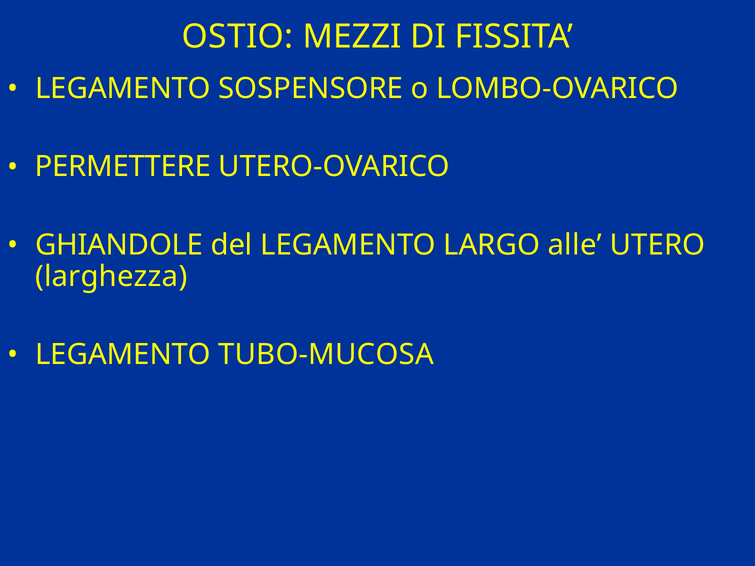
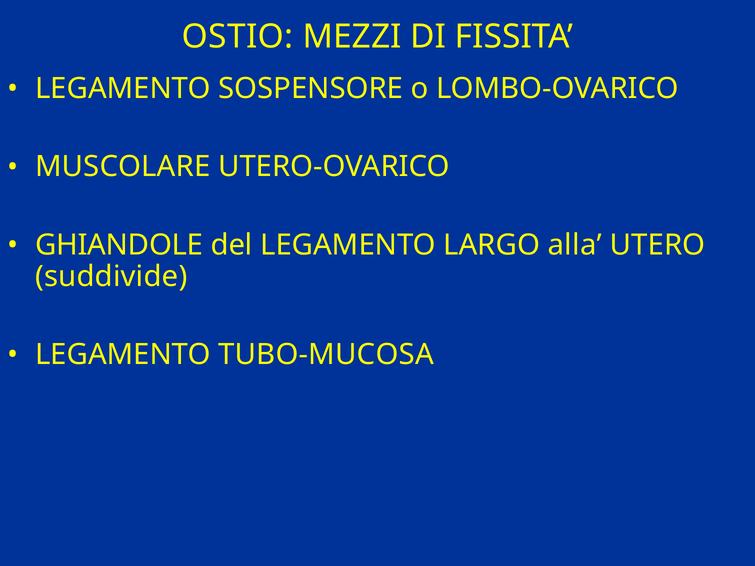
PERMETTERE: PERMETTERE -> MUSCOLARE
alle: alle -> alla
larghezza: larghezza -> suddivide
